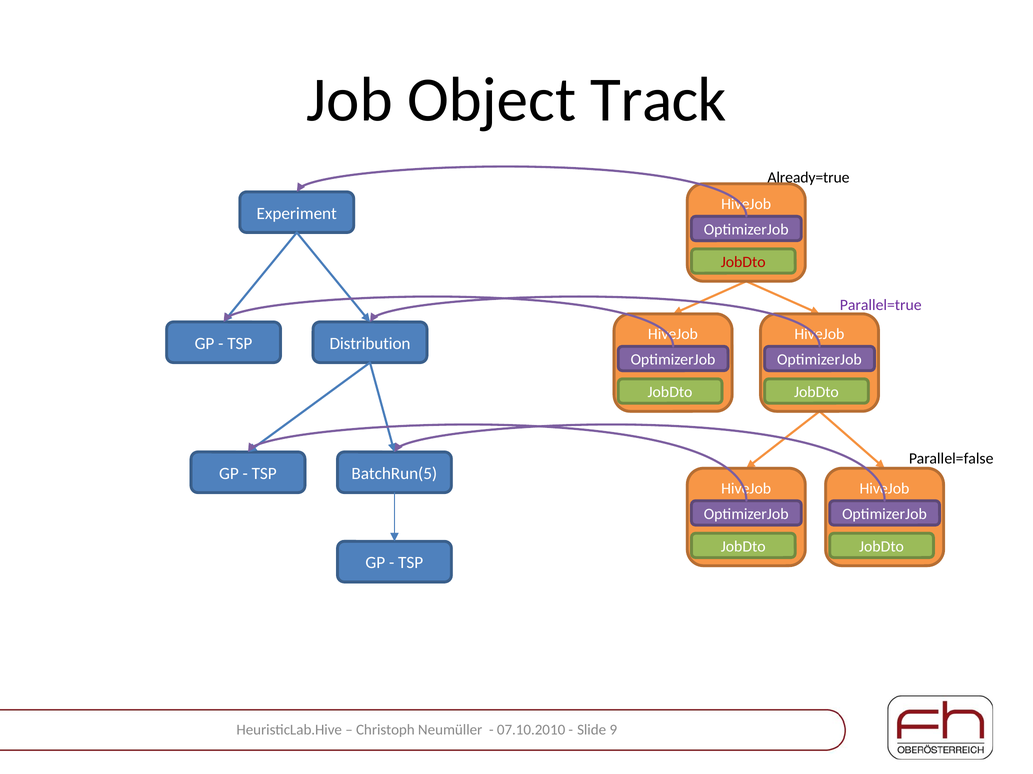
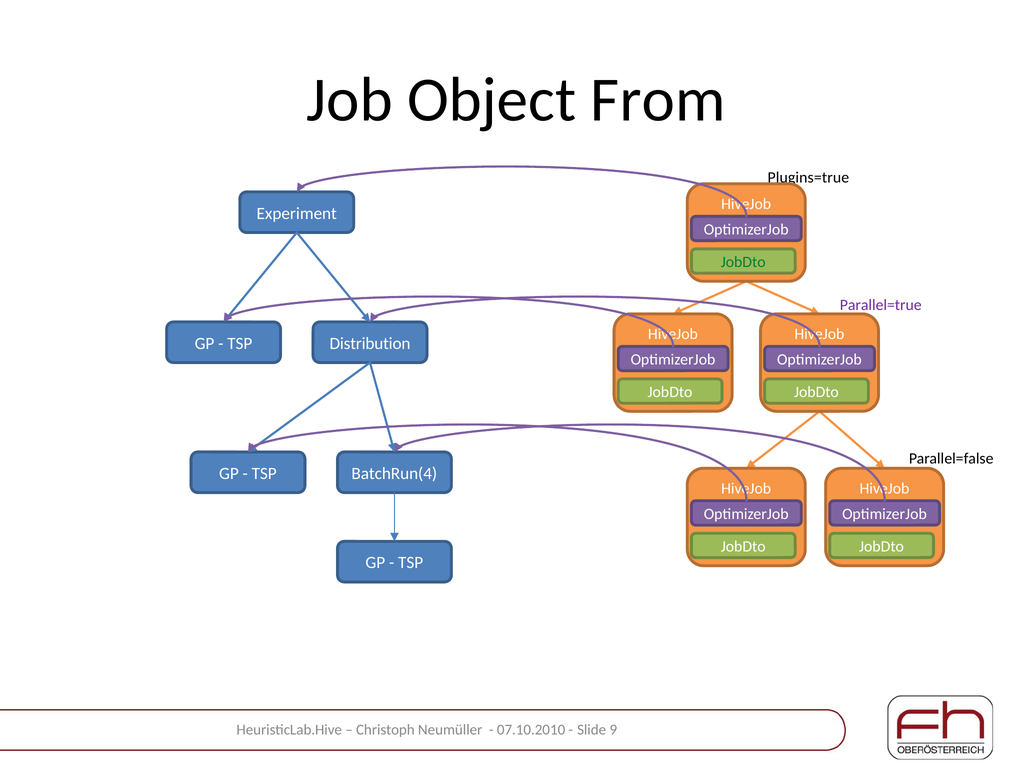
Track: Track -> From
Already=true: Already=true -> Plugins=true
JobDto at (743, 262) colour: red -> green
BatchRun(5: BatchRun(5 -> BatchRun(4
